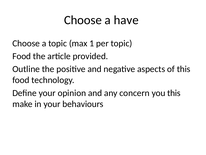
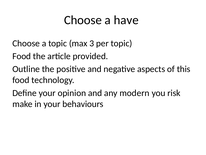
1: 1 -> 3
concern: concern -> modern
you this: this -> risk
